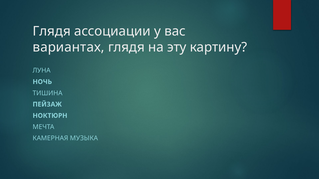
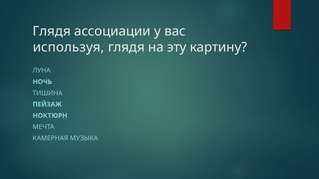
вариантах: вариантах -> используя
